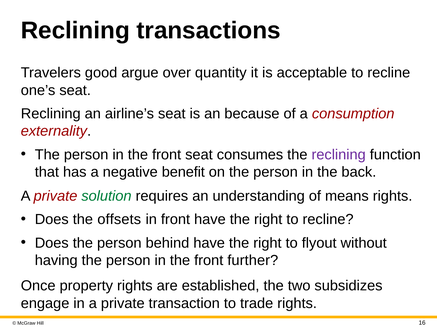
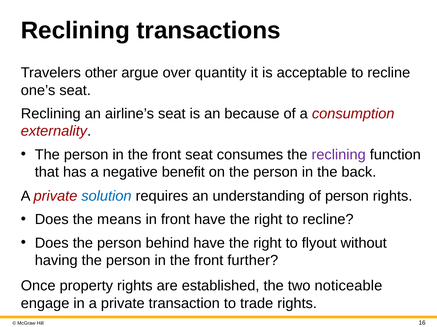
good: good -> other
solution colour: green -> blue
of means: means -> person
offsets: offsets -> means
subsidizes: subsidizes -> noticeable
